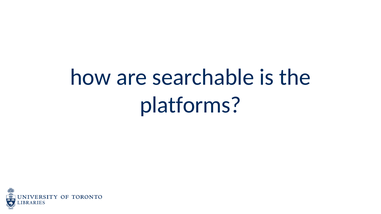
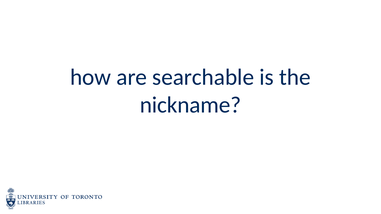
platforms: platforms -> nickname
